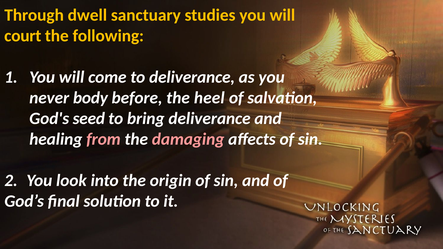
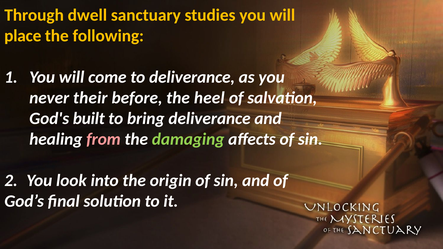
court: court -> place
body: body -> their
seed: seed -> built
damaging colour: pink -> light green
